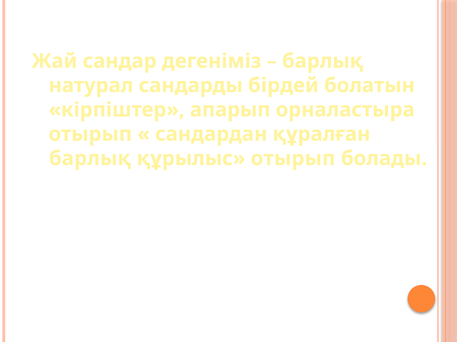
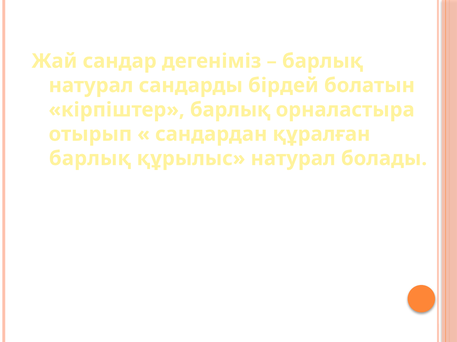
кірпіштер апарып: апарып -> барлық
құрылыс отырып: отырып -> натурал
